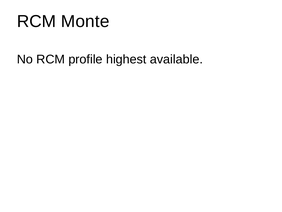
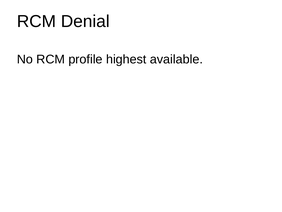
Monte: Monte -> Denial
